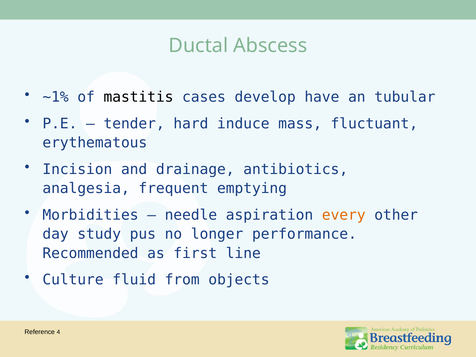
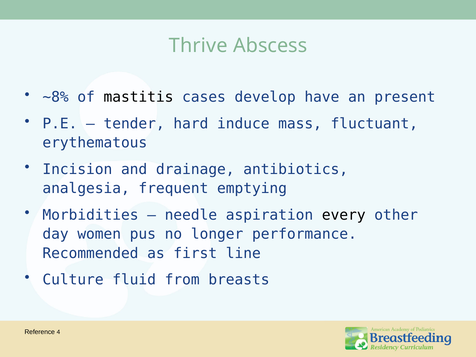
Ductal: Ductal -> Thrive
~1%: ~1% -> ~8%
tubular: tubular -> present
every colour: orange -> black
study: study -> women
objects: objects -> breasts
